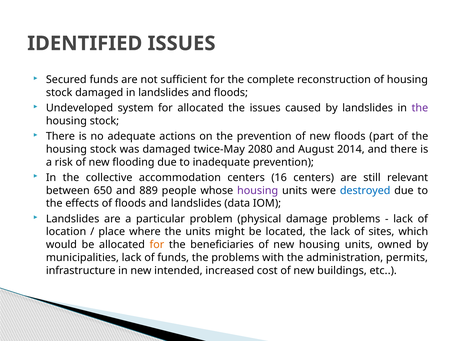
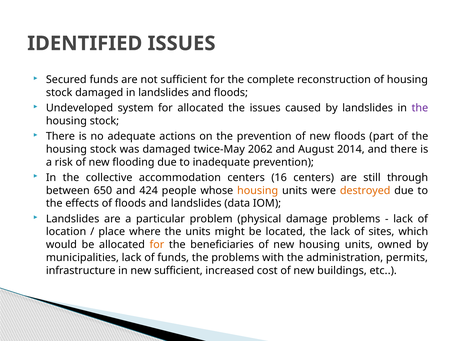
2080: 2080 -> 2062
relevant: relevant -> through
889: 889 -> 424
housing at (258, 191) colour: purple -> orange
destroyed colour: blue -> orange
new intended: intended -> sufficient
